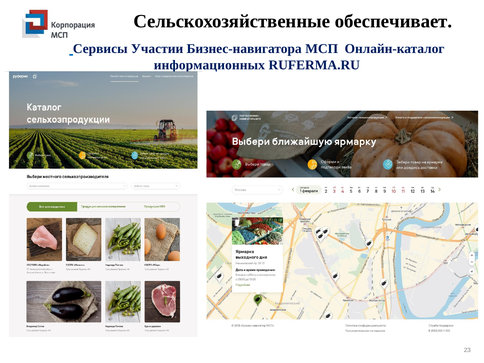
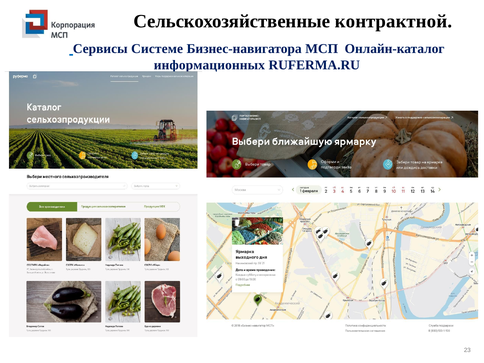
обеспечивает: обеспечивает -> контрактной
Участии: Участии -> Системе
